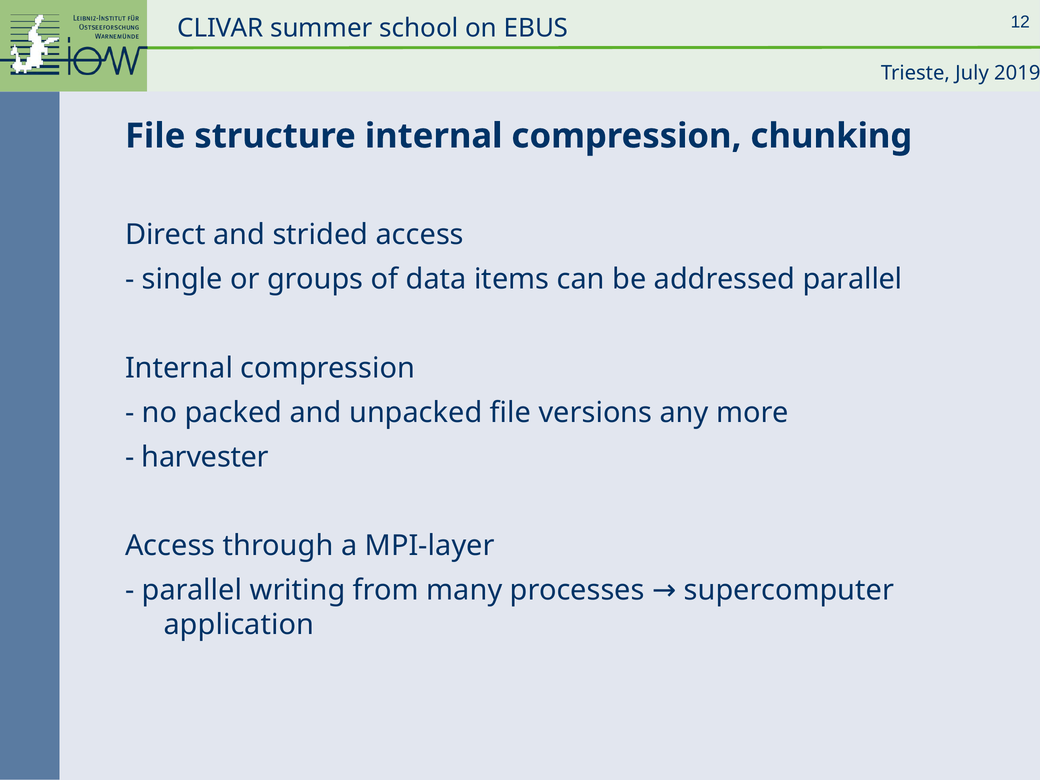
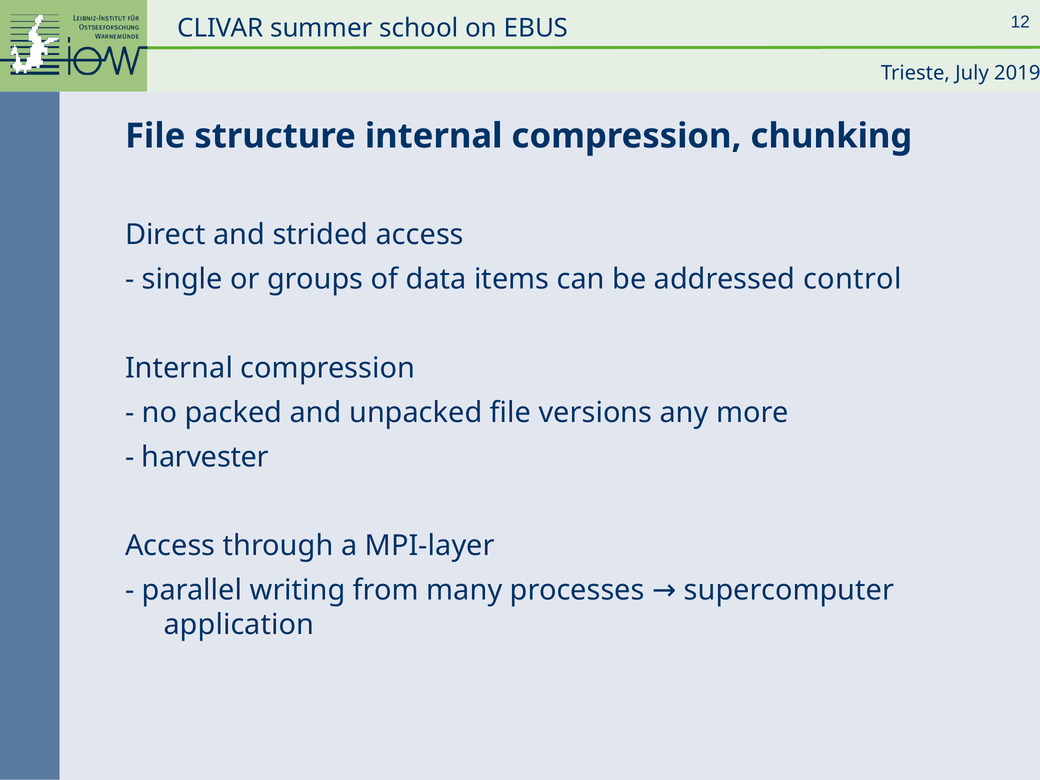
addressed parallel: parallel -> control
